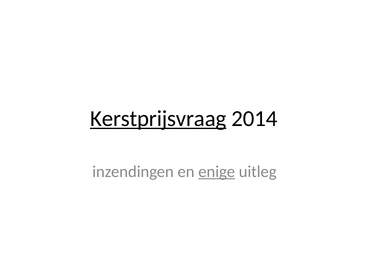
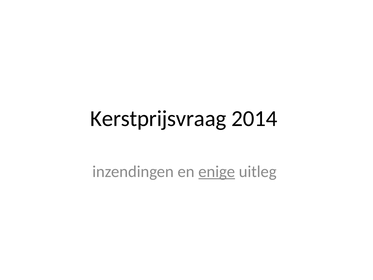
Kerstprijsvraag underline: present -> none
